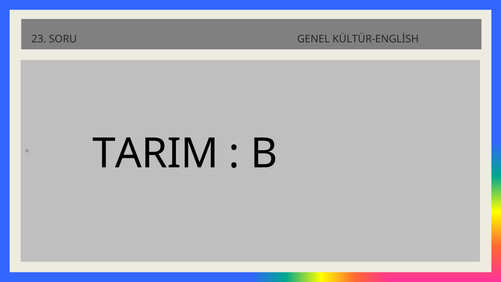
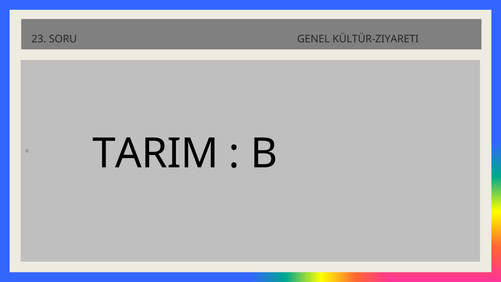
KÜLTÜR-ENGLİSH: KÜLTÜR-ENGLİSH -> KÜLTÜR-ZIYARETI
